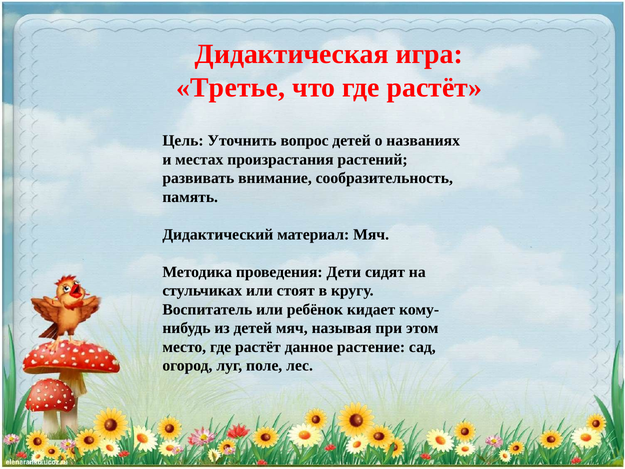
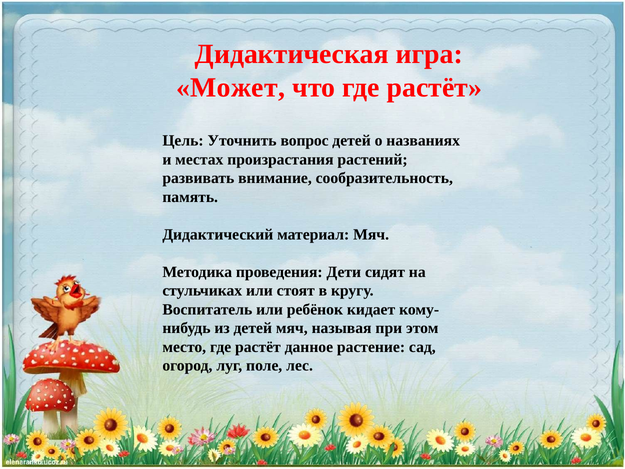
Третье: Третье -> Может
